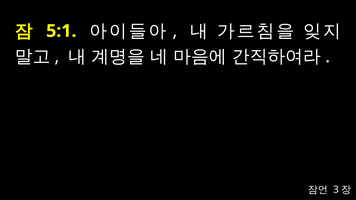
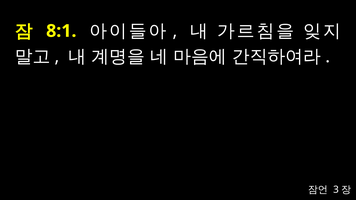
5:1: 5:1 -> 8:1
